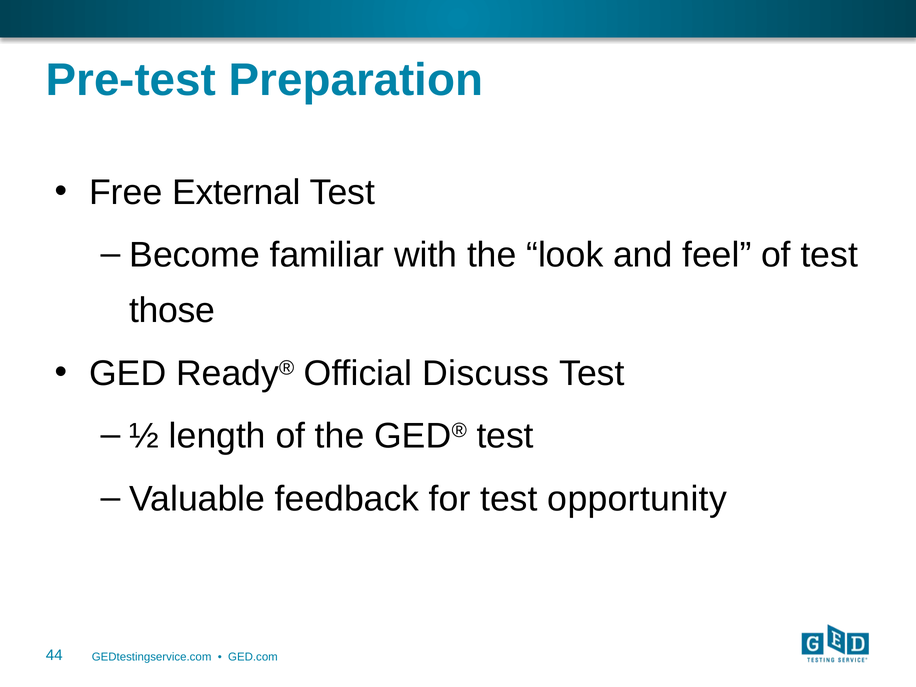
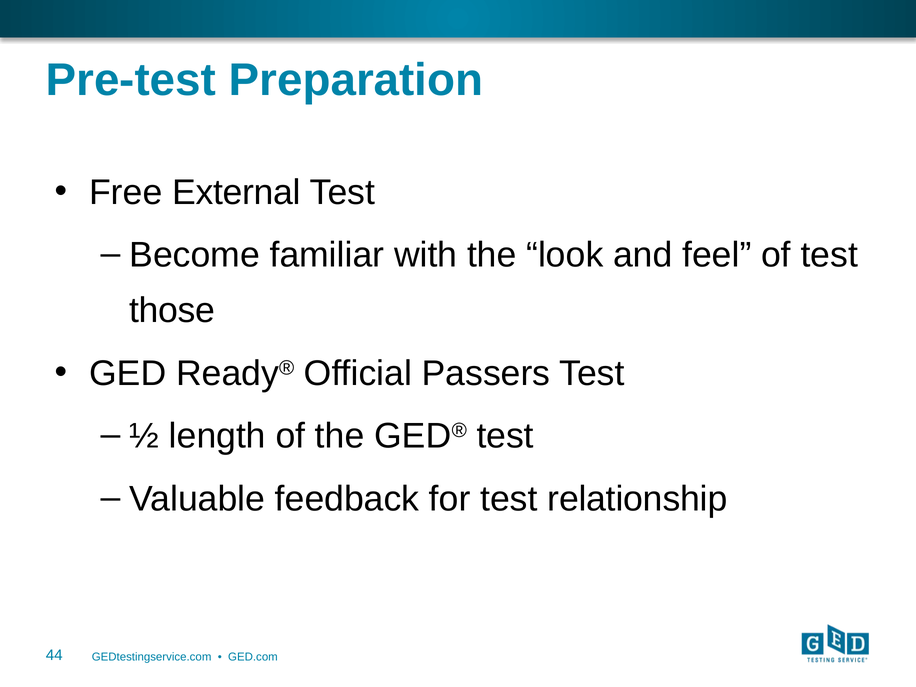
Discuss: Discuss -> Passers
opportunity: opportunity -> relationship
